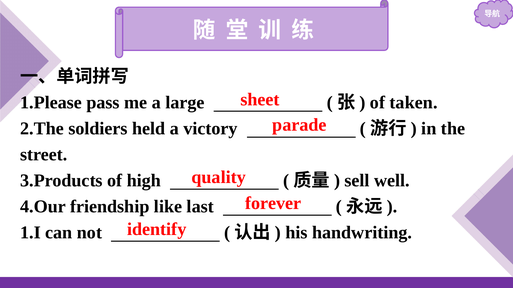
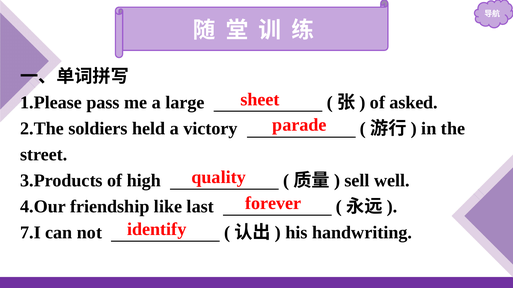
taken: taken -> asked
1.I: 1.I -> 7.I
